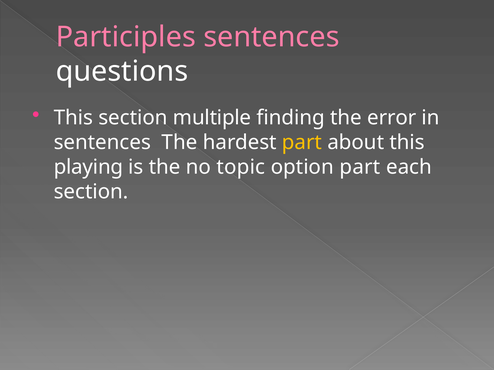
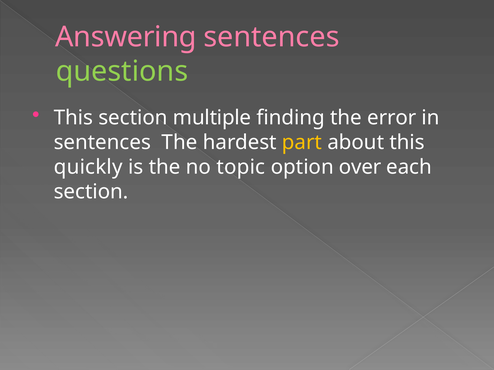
Participles: Participles -> Answering
questions colour: white -> light green
playing: playing -> quickly
option part: part -> over
